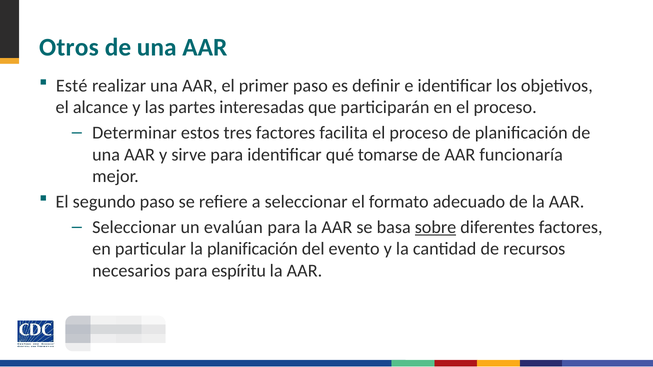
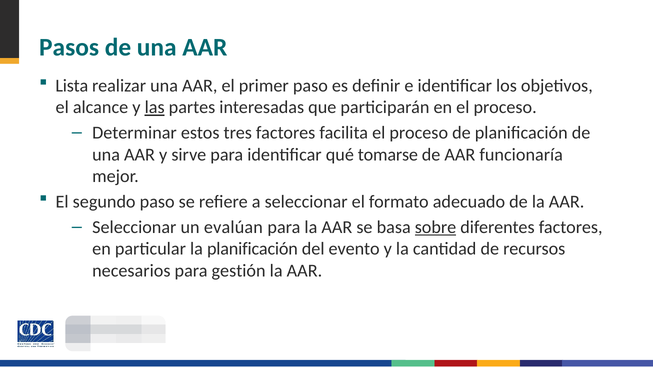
Otros: Otros -> Pasos
Esté: Esté -> Lista
las underline: none -> present
espíritu: espíritu -> gestión
